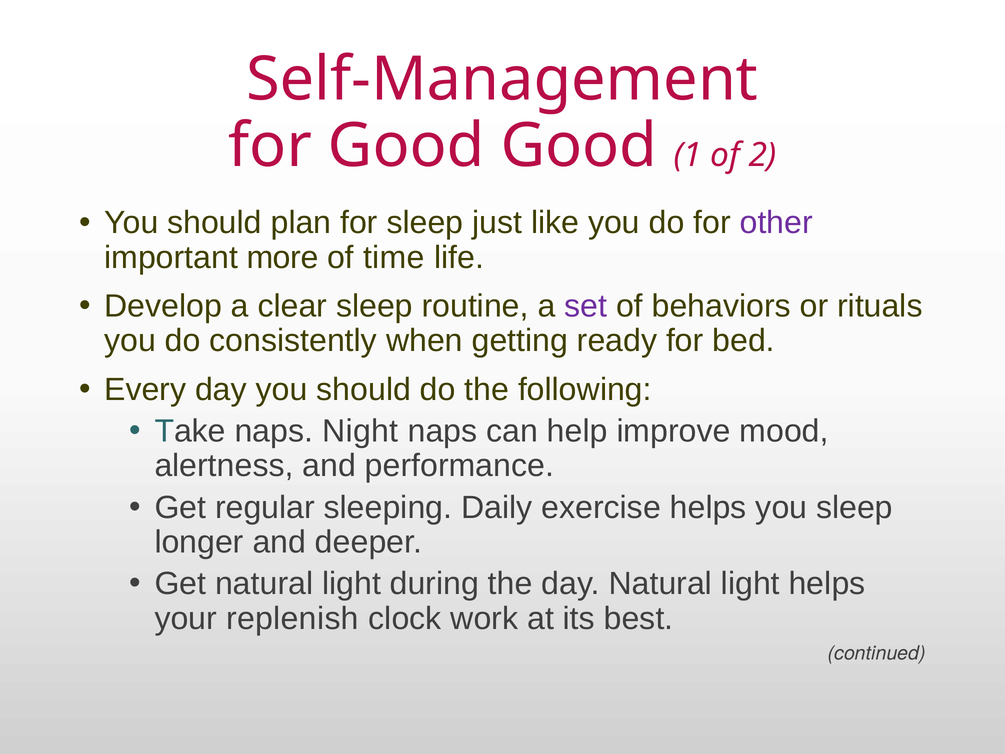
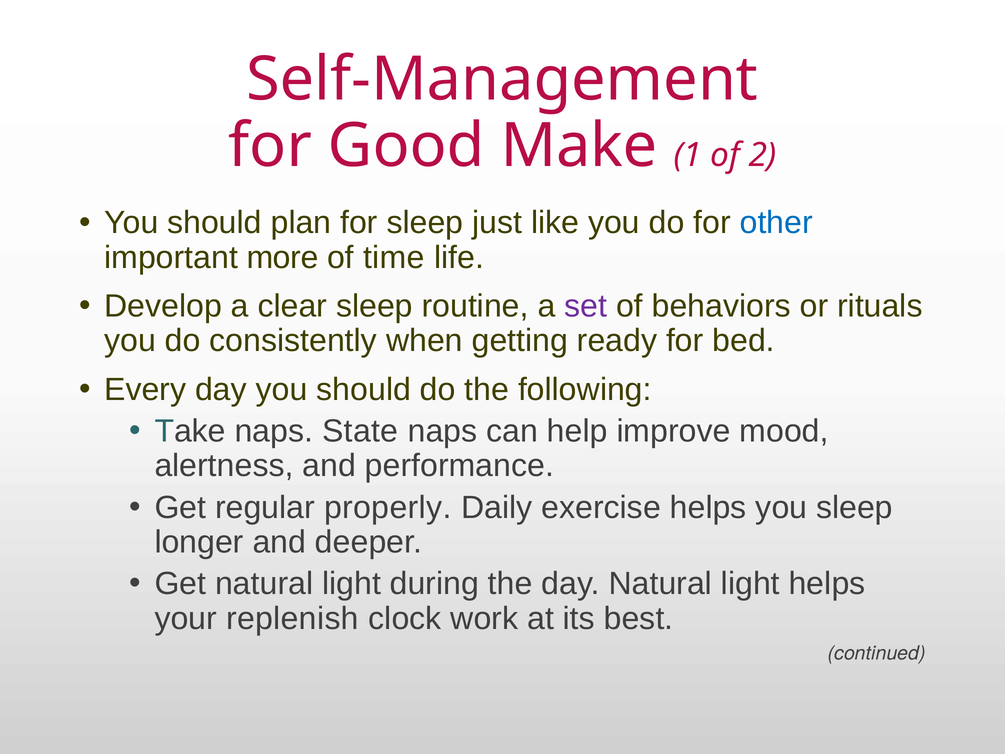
Good Good: Good -> Make
other colour: purple -> blue
Night: Night -> State
sleeping: sleeping -> properly
